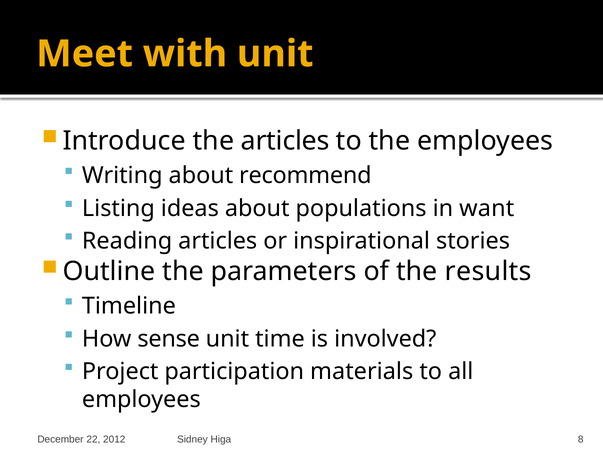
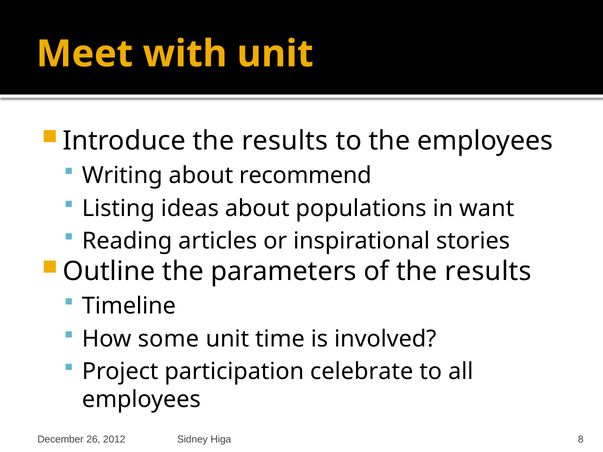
Introduce the articles: articles -> results
sense: sense -> some
materials: materials -> celebrate
22: 22 -> 26
